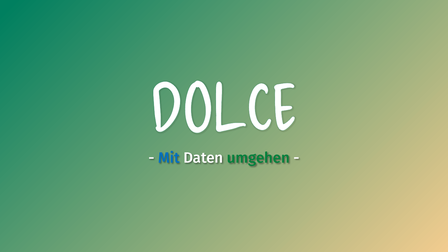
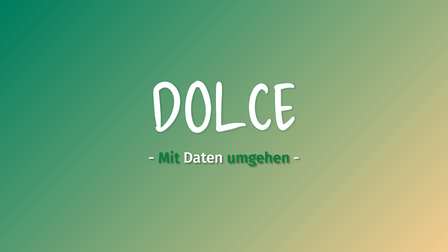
Mit colour: blue -> green
